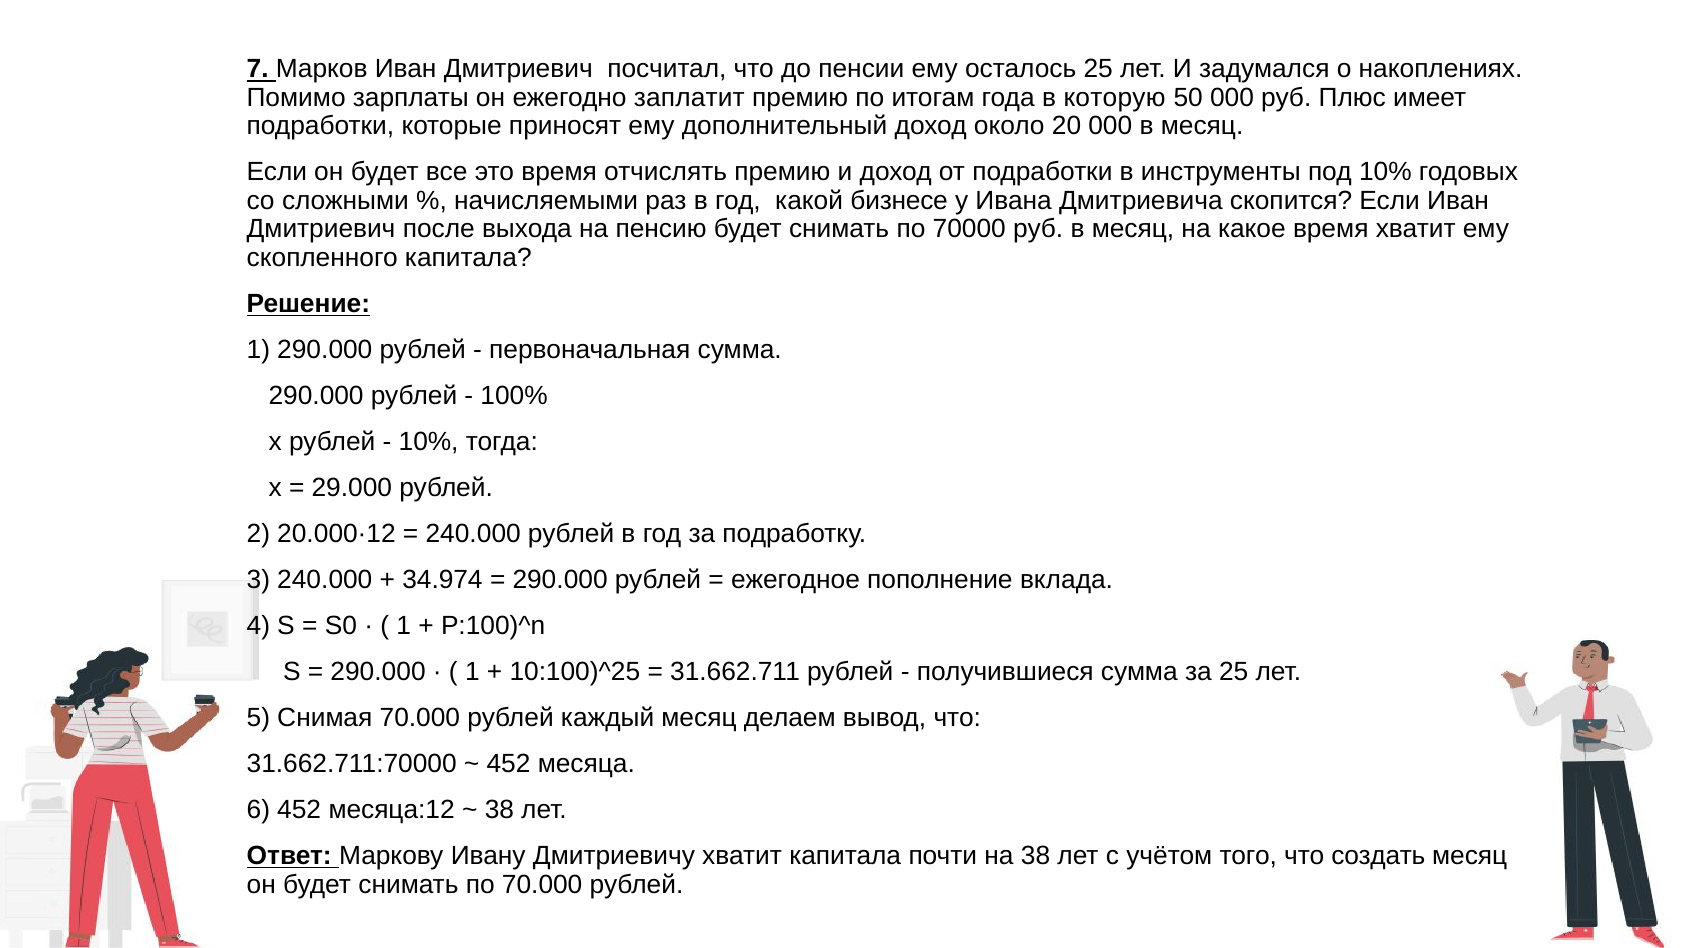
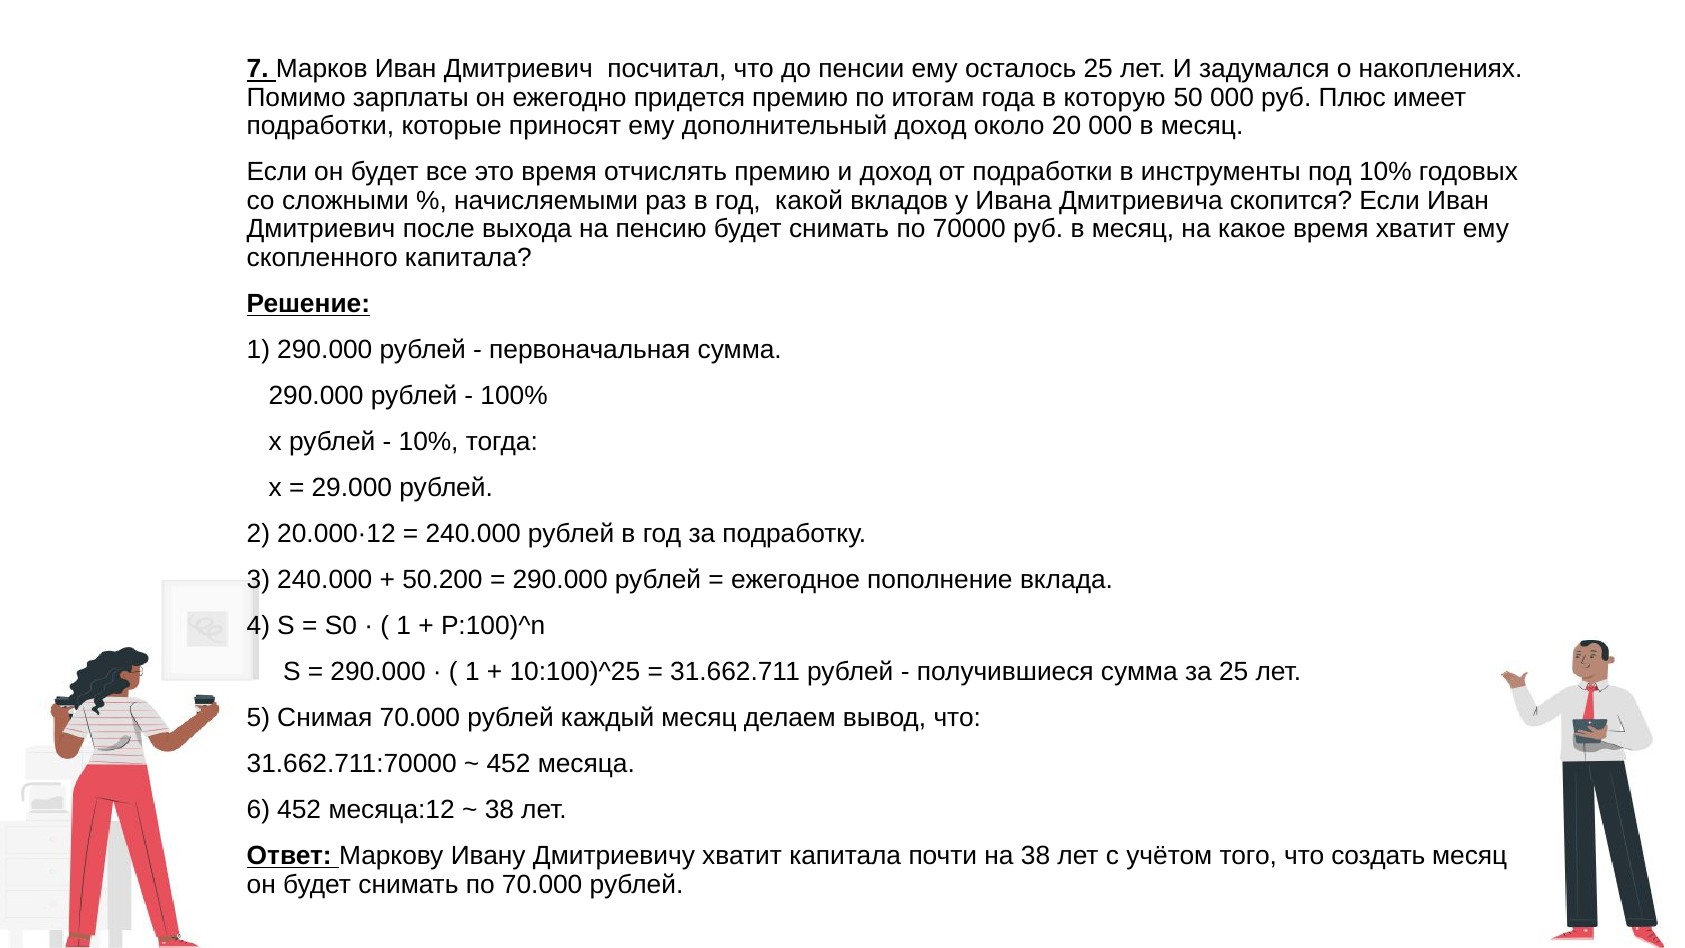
заплатит: заплатит -> придется
бизнесе: бизнесе -> вкладов
34.974: 34.974 -> 50.200
